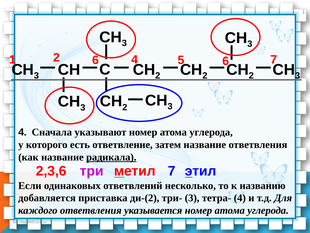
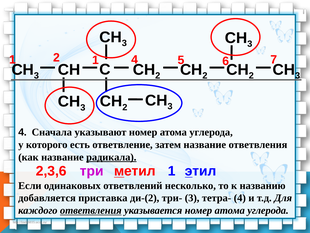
2 6: 6 -> 1
2,3,6 7: 7 -> 1
ответвления at (91, 210) underline: none -> present
